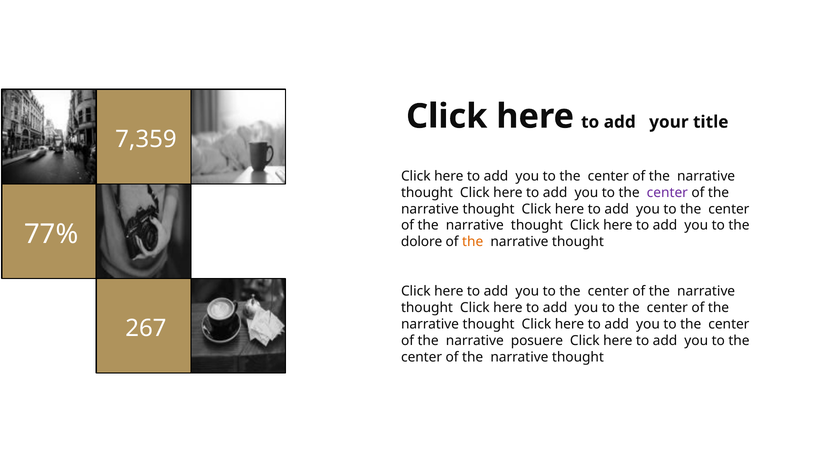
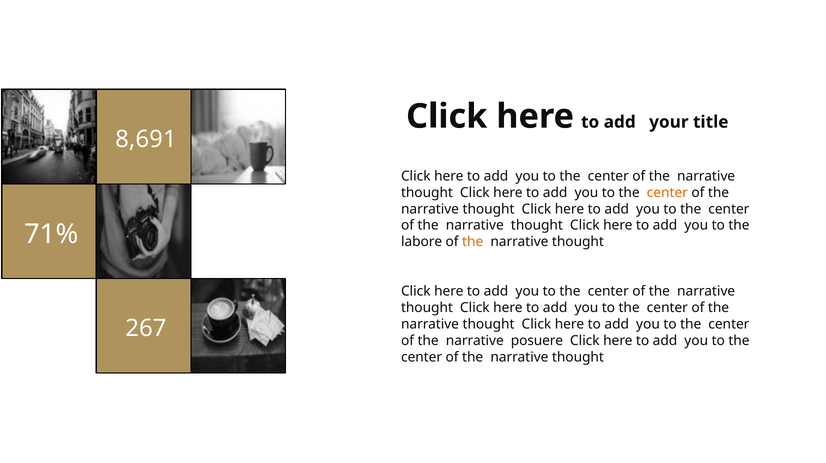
7,359: 7,359 -> 8,691
center at (667, 192) colour: purple -> orange
77%: 77% -> 71%
dolore: dolore -> labore
